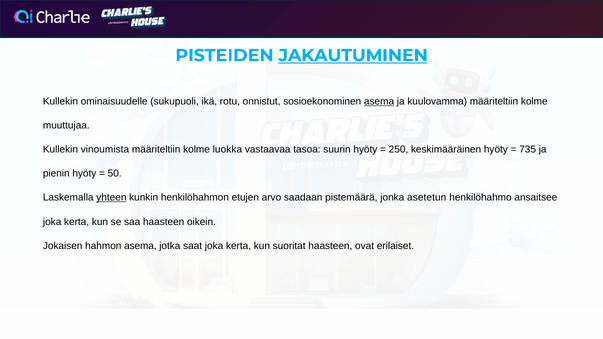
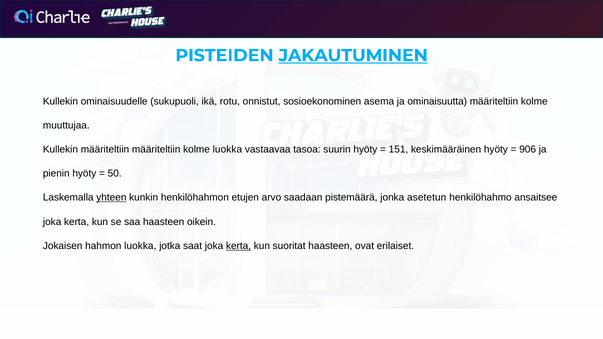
asema at (379, 101) underline: present -> none
kuulovamma: kuulovamma -> ominaisuutta
vinoumista at (105, 150): vinoumista -> määriteltiin
250: 250 -> 151
735: 735 -> 906
hahmon asema: asema -> luokka
kerta at (239, 246) underline: none -> present
